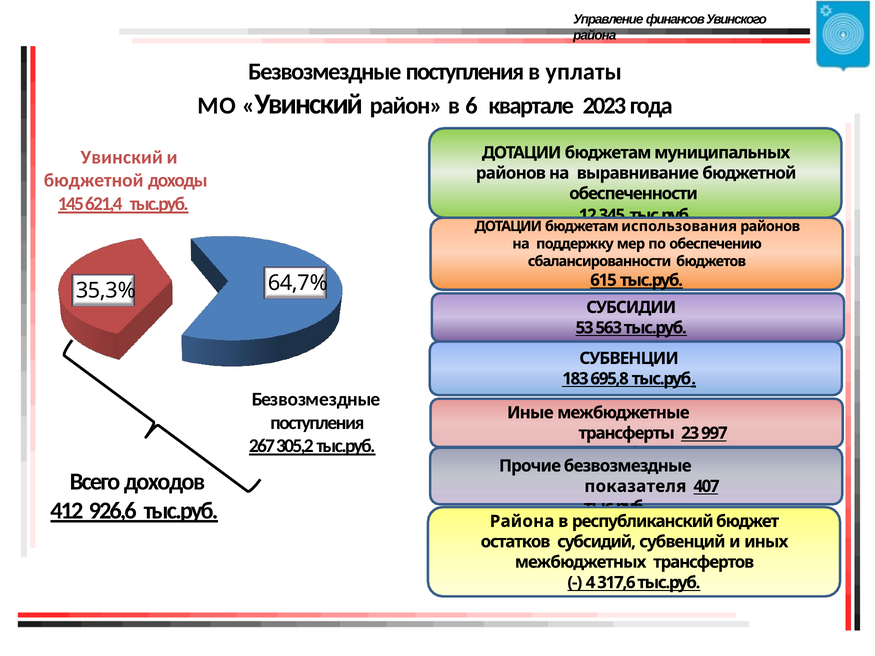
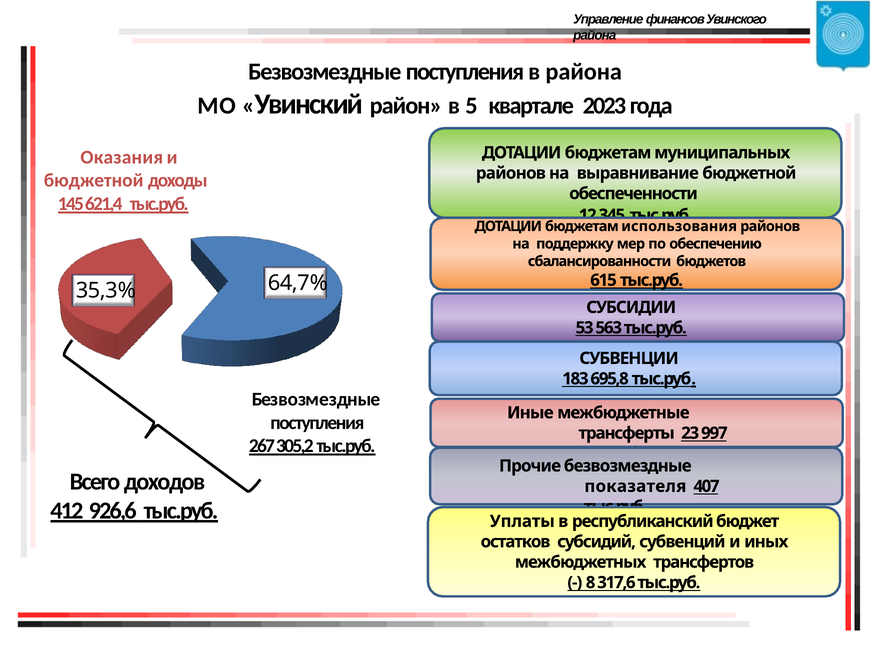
в уплаты: уплаты -> района
6: 6 -> 5
Увинский at (122, 157): Увинский -> Оказания
Района at (522, 521): Района -> Уплаты
4: 4 -> 8
